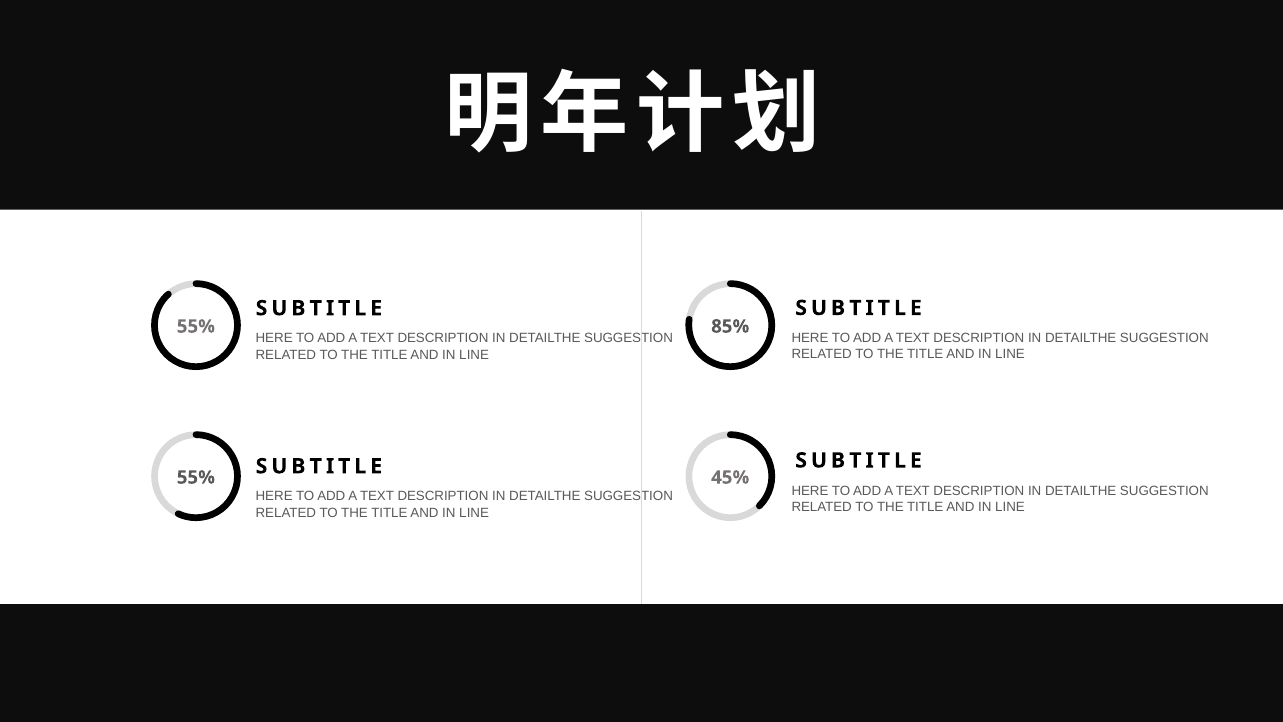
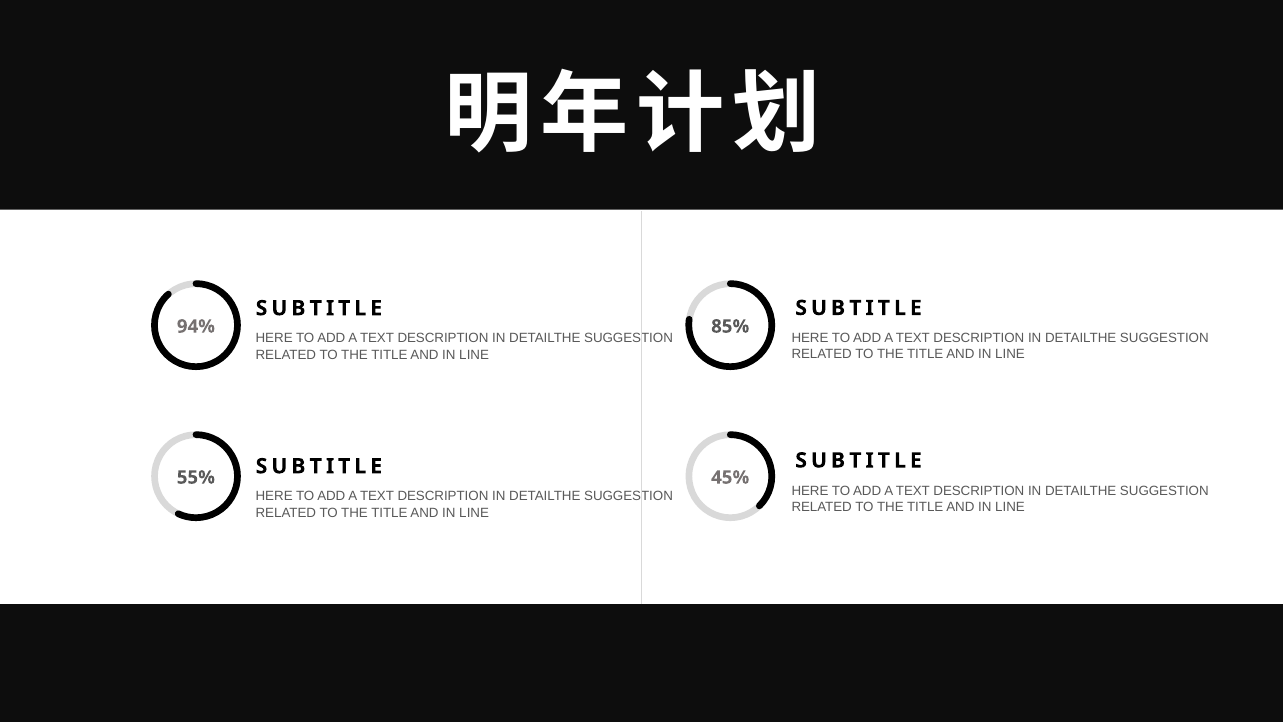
55% at (196, 326): 55% -> 94%
